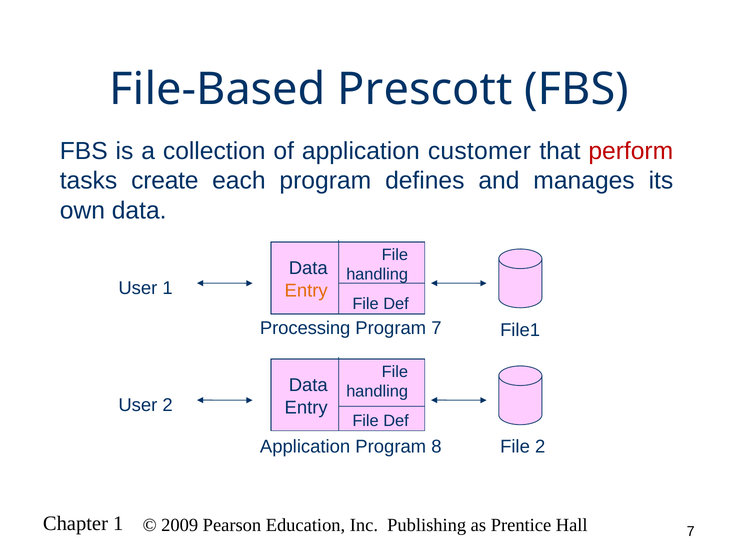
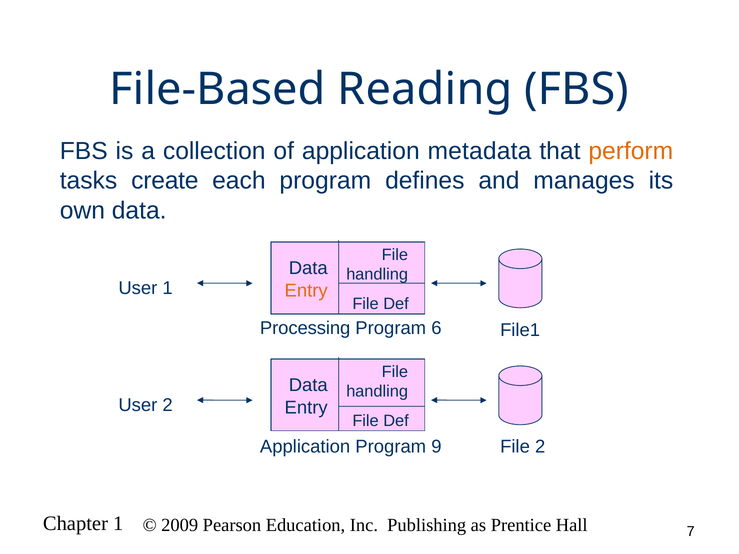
Prescott: Prescott -> Reading
customer: customer -> metadata
perform colour: red -> orange
Program 7: 7 -> 6
8: 8 -> 9
